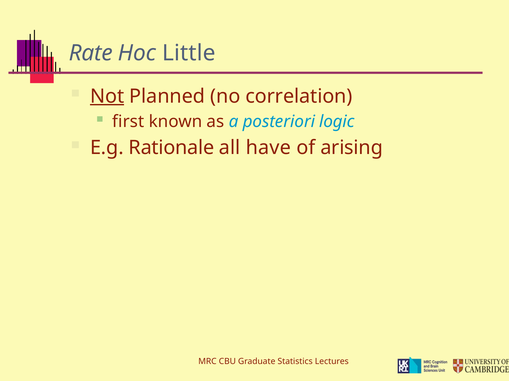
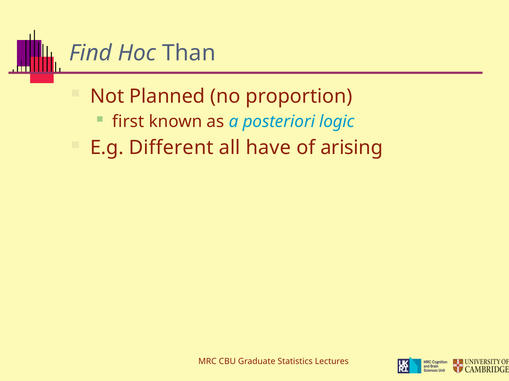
Rate: Rate -> Find
Little: Little -> Than
Not underline: present -> none
correlation: correlation -> proportion
Rationale: Rationale -> Different
